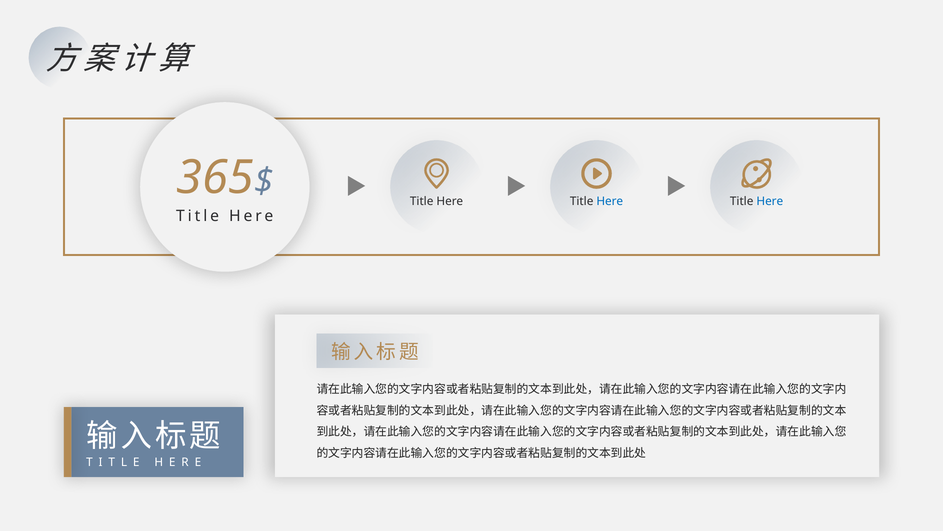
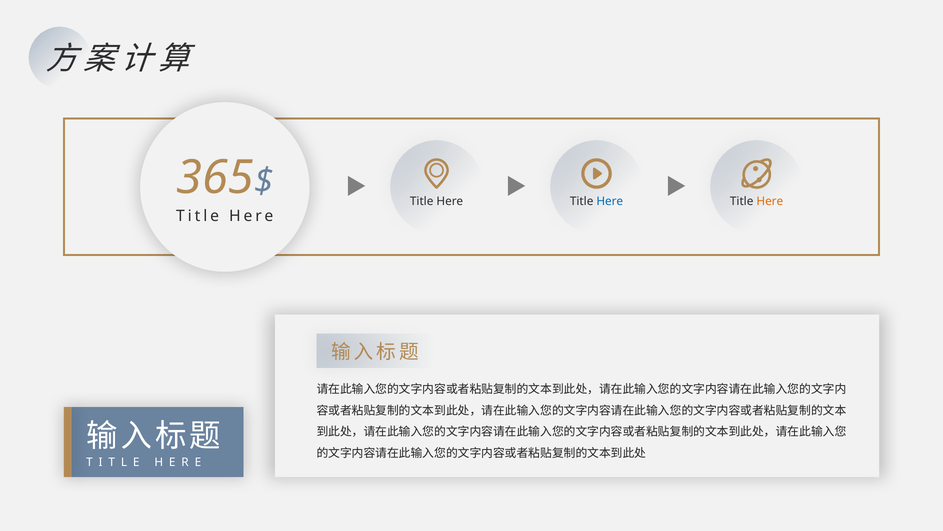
Here at (770, 201) colour: blue -> orange
